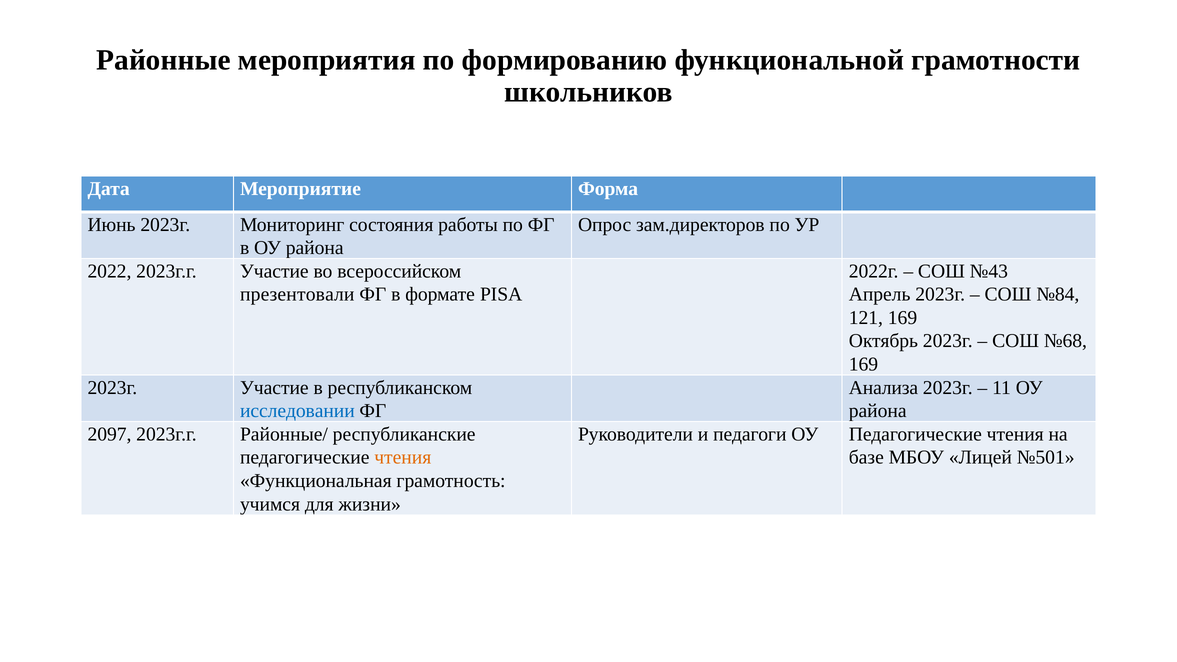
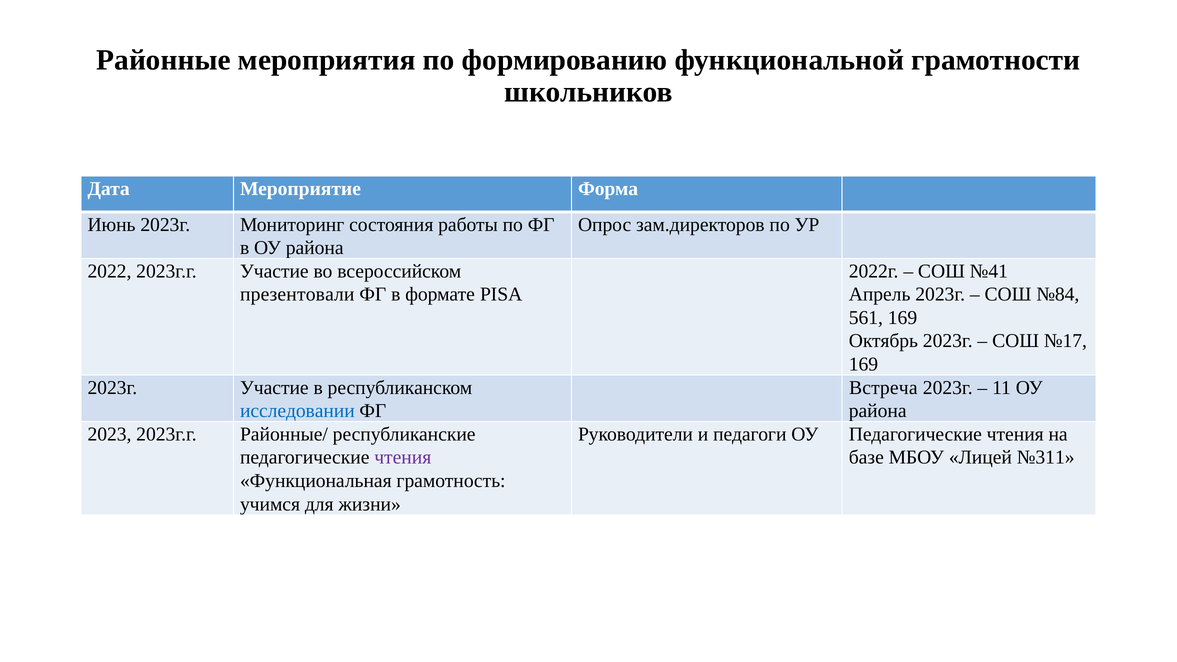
№43: №43 -> №41
121: 121 -> 561
№68: №68 -> №17
Анализа: Анализа -> Встреча
2097: 2097 -> 2023
чтения at (403, 458) colour: orange -> purple
№501: №501 -> №311
